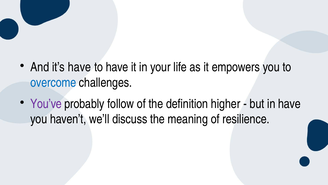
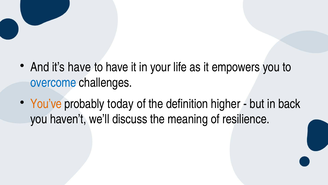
You’ve colour: purple -> orange
follow: follow -> today
in have: have -> back
